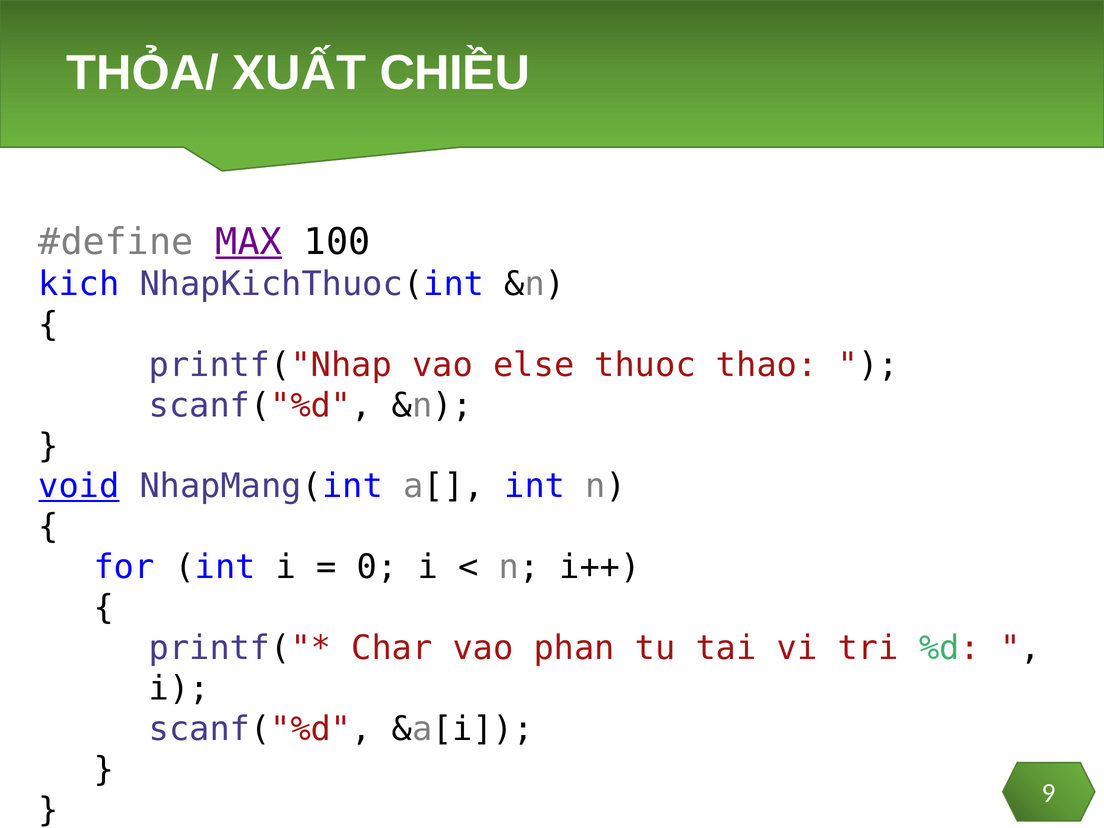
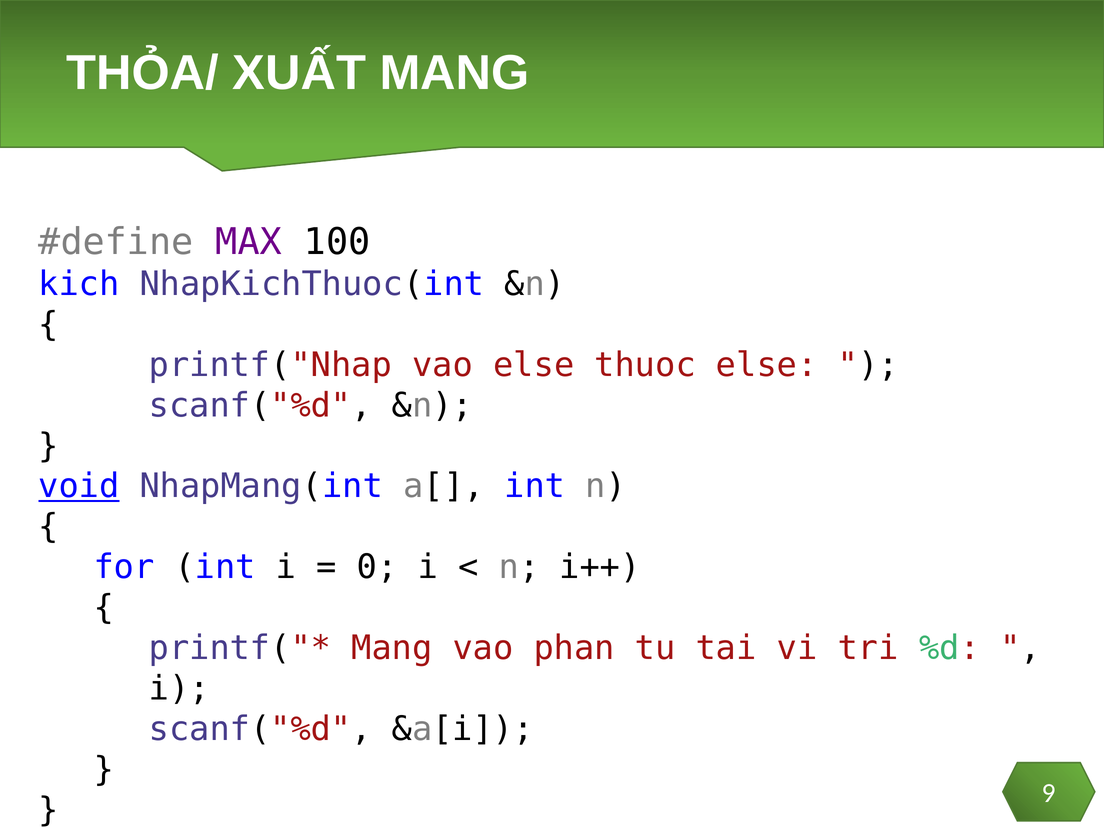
XUẤT CHIỀU: CHIỀU -> MANG
MAX underline: present -> none
thuoc thao: thao -> else
Char at (392, 648): Char -> Mang
